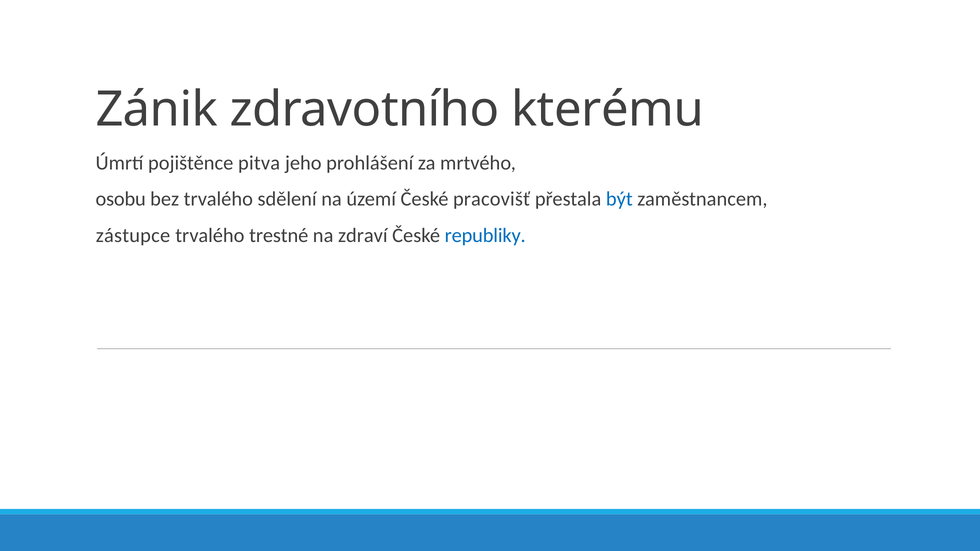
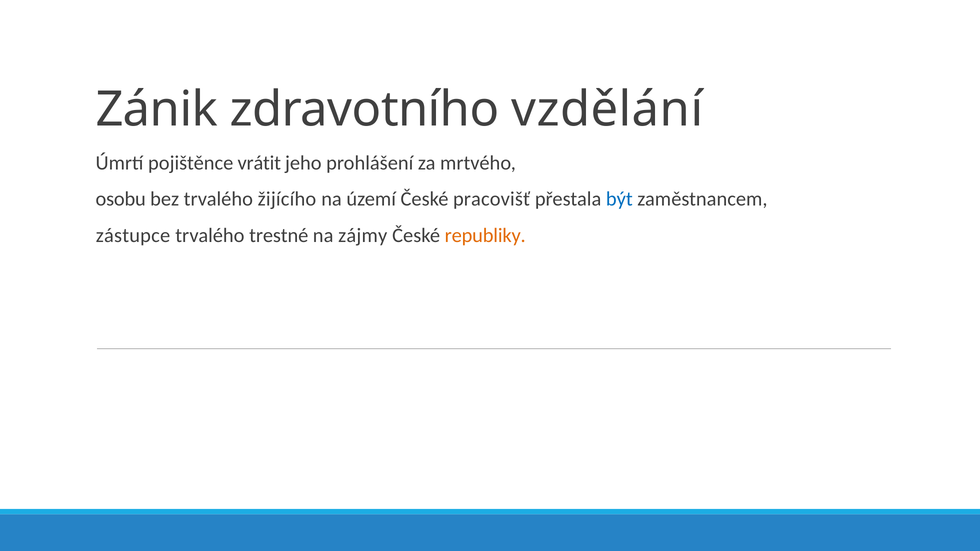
kterému: kterému -> vzdělání
pitva: pitva -> vrátit
sdělení: sdělení -> žijícího
zdraví: zdraví -> zájmy
republiky colour: blue -> orange
